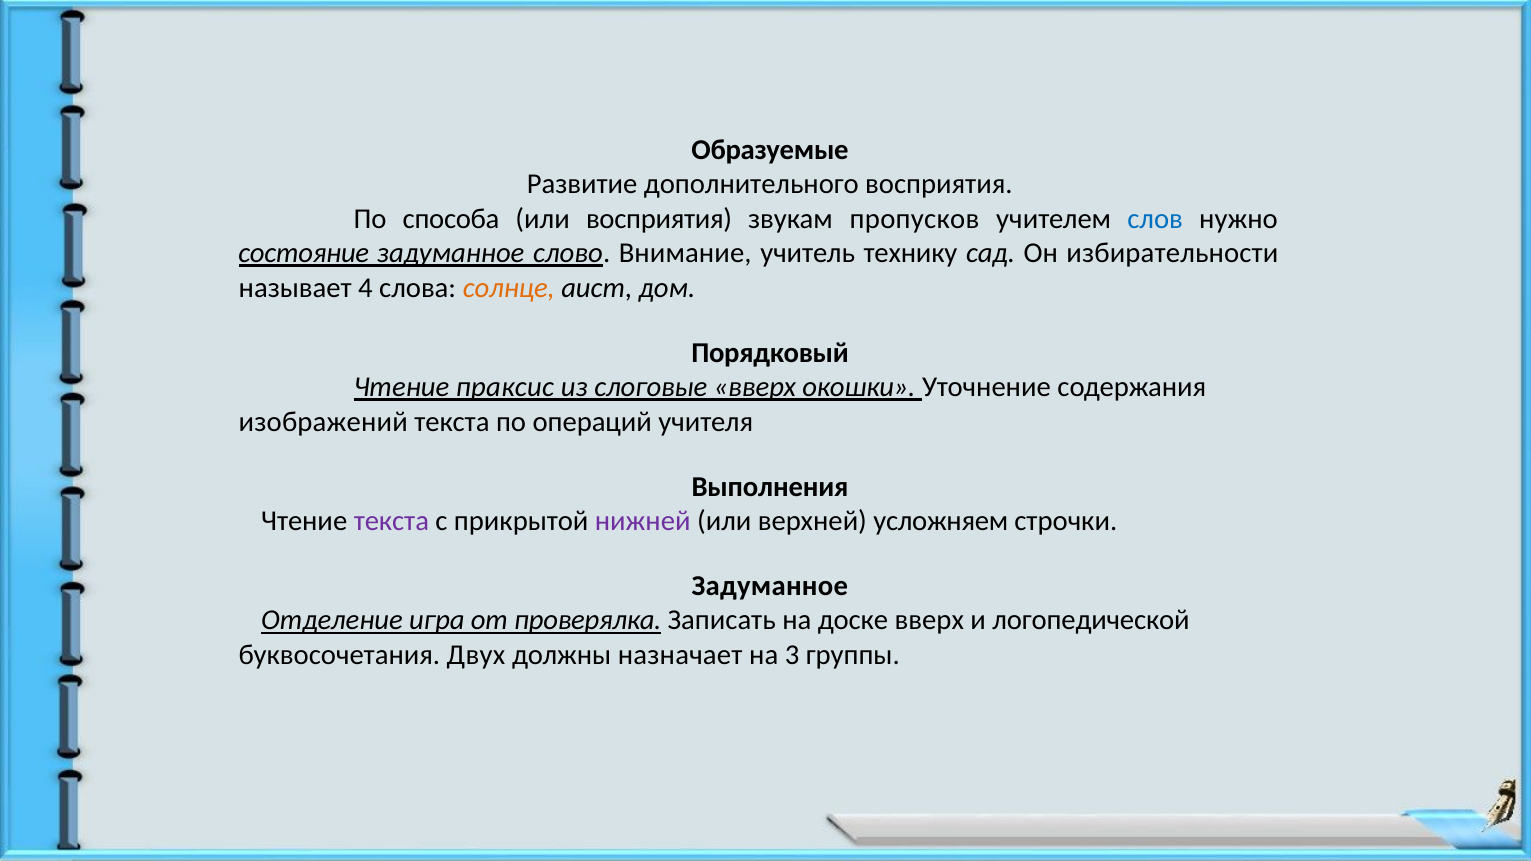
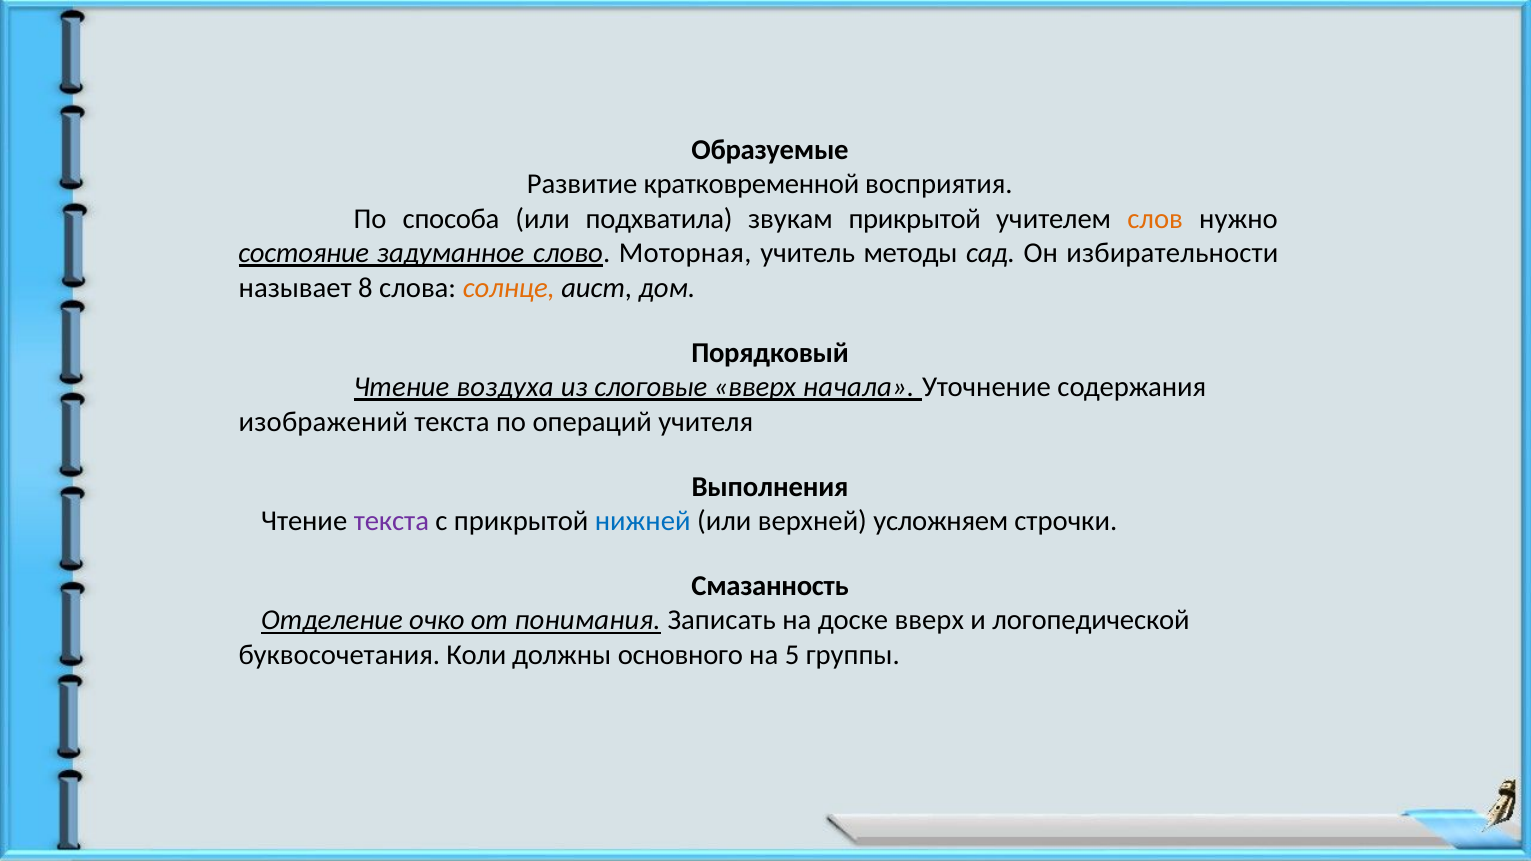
дополнительного: дополнительного -> кратковременной
или восприятия: восприятия -> подхватила
звукам пропусков: пропусков -> прикрытой
слов colour: blue -> orange
Внимание: Внимание -> Моторная
технику: технику -> методы
4: 4 -> 8
праксис: праксис -> воздуха
окошки: окошки -> начала
нижней colour: purple -> blue
Задуманное at (770, 586): Задуманное -> Смазанность
игра: игра -> очко
проверялка: проверялка -> понимания
Двух: Двух -> Коли
назначает: назначает -> основного
3: 3 -> 5
